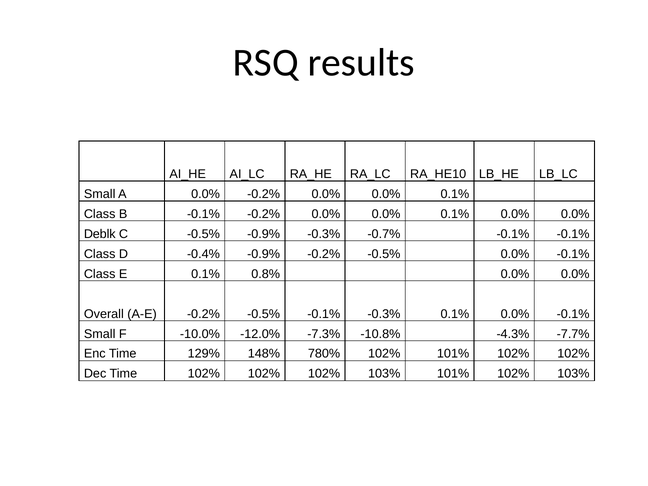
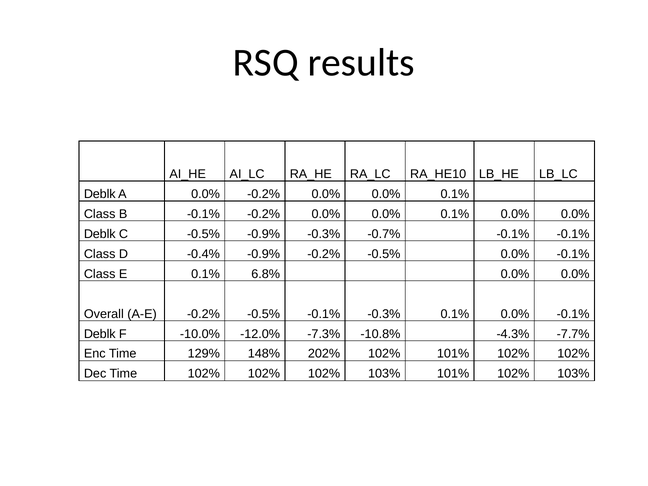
Small at (100, 194): Small -> Deblk
0.8%: 0.8% -> 6.8%
Small at (100, 334): Small -> Deblk
780%: 780% -> 202%
